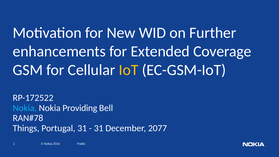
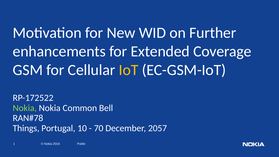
Nokia at (25, 108) colour: light blue -> light green
Providing: Providing -> Common
Portugal 31: 31 -> 10
31 at (99, 128): 31 -> 70
2077: 2077 -> 2057
